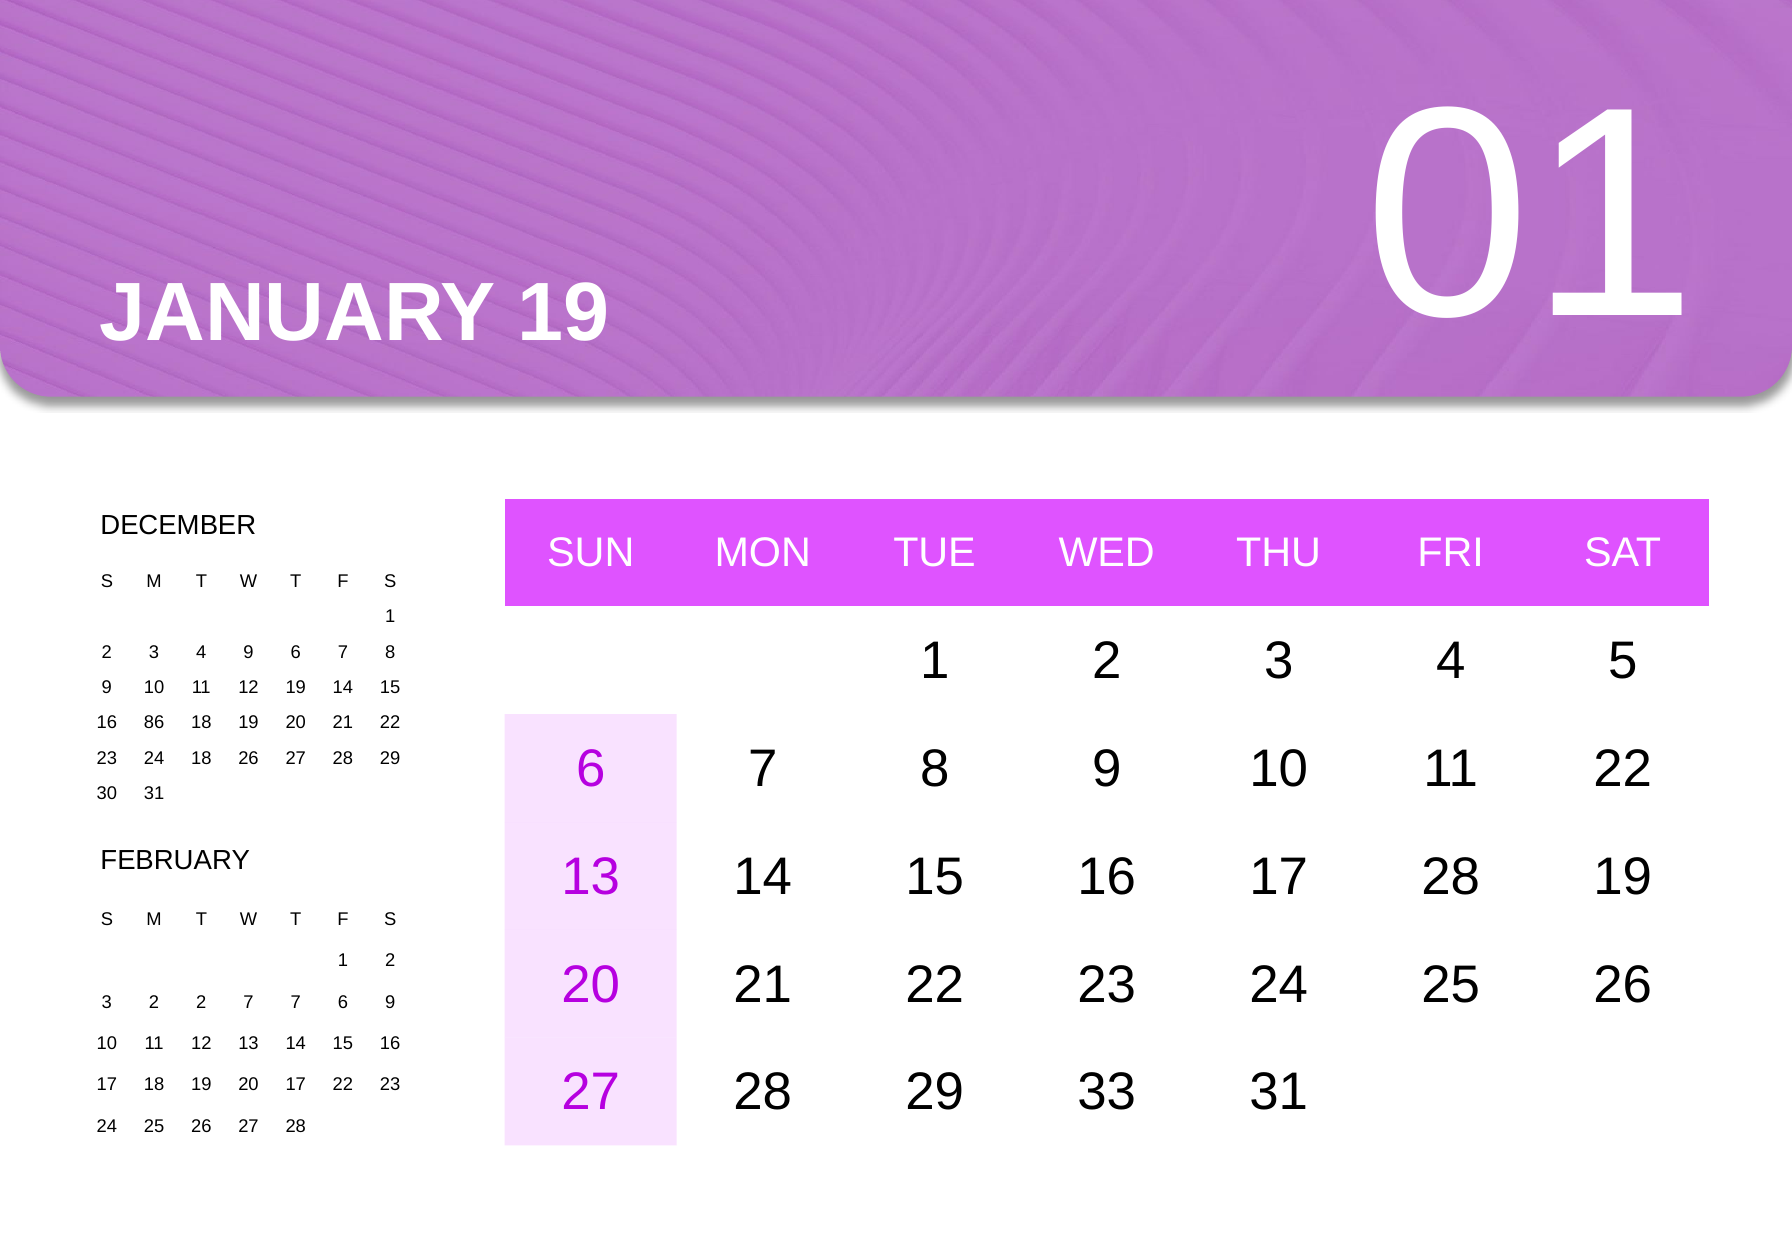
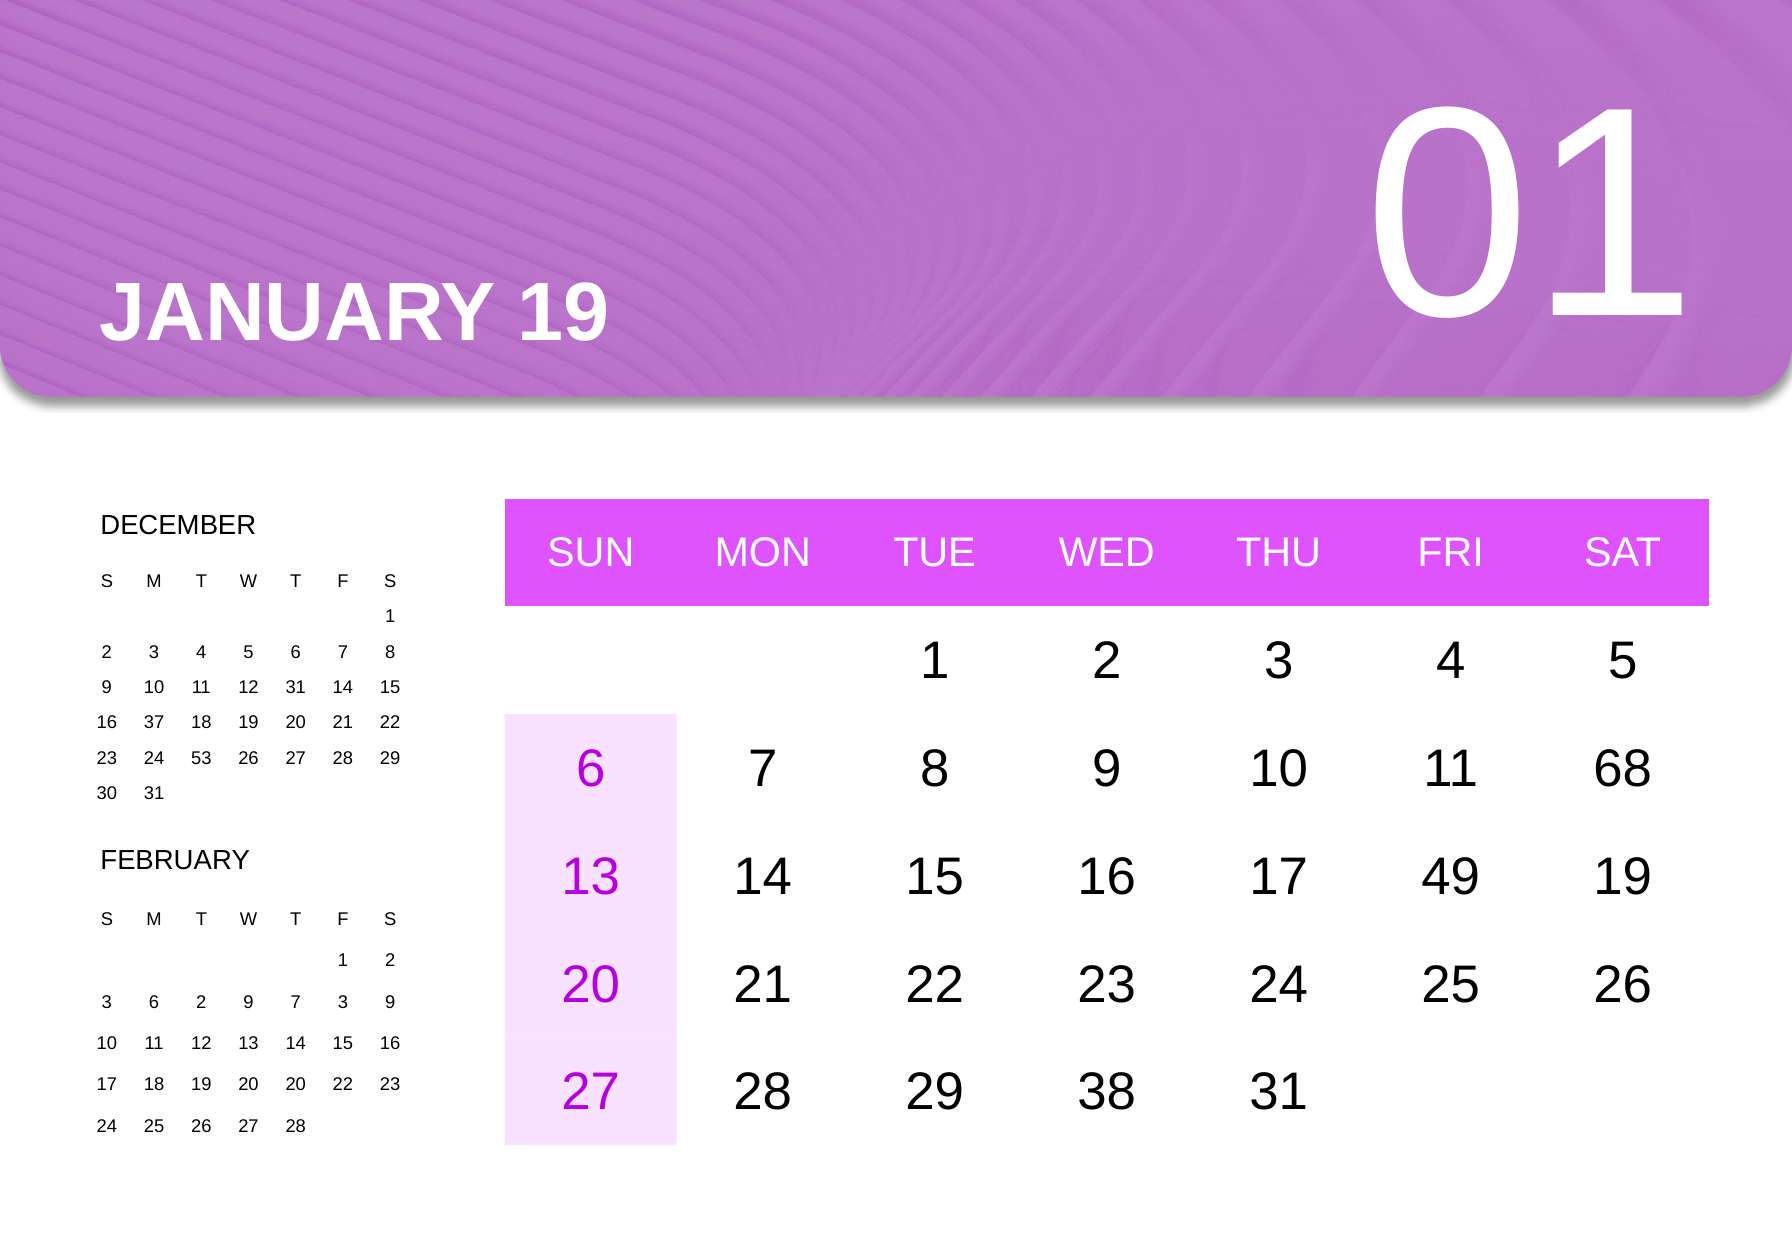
9 at (248, 652): 9 -> 5
12 19: 19 -> 31
86: 86 -> 37
11 22: 22 -> 68
24 18: 18 -> 53
17 28: 28 -> 49
3 2: 2 -> 6
2 7: 7 -> 9
7 6: 6 -> 3
33: 33 -> 38
20 17: 17 -> 20
